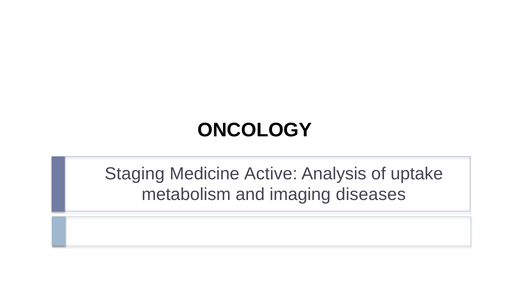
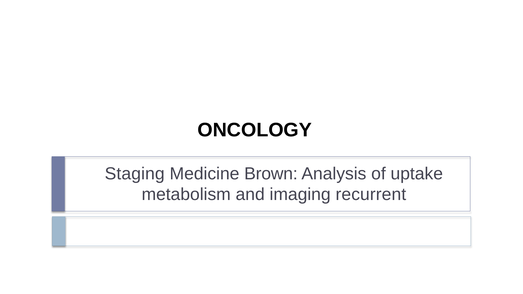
Active: Active -> Brown
diseases: diseases -> recurrent
